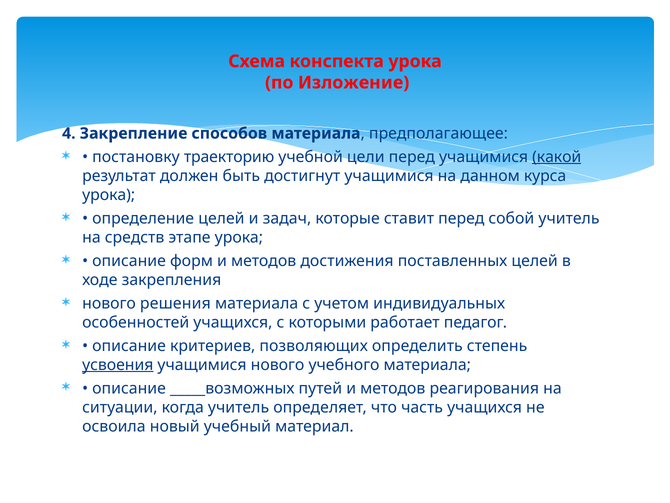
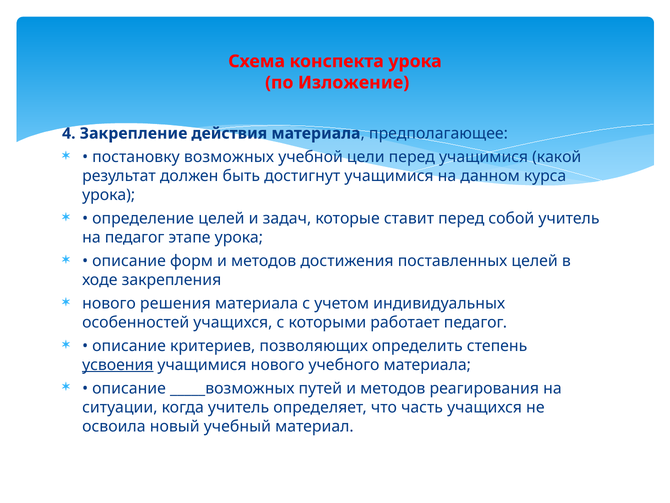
способов: способов -> действия
траекторию: траекторию -> возможных
какой underline: present -> none
на средств: средств -> педагог
